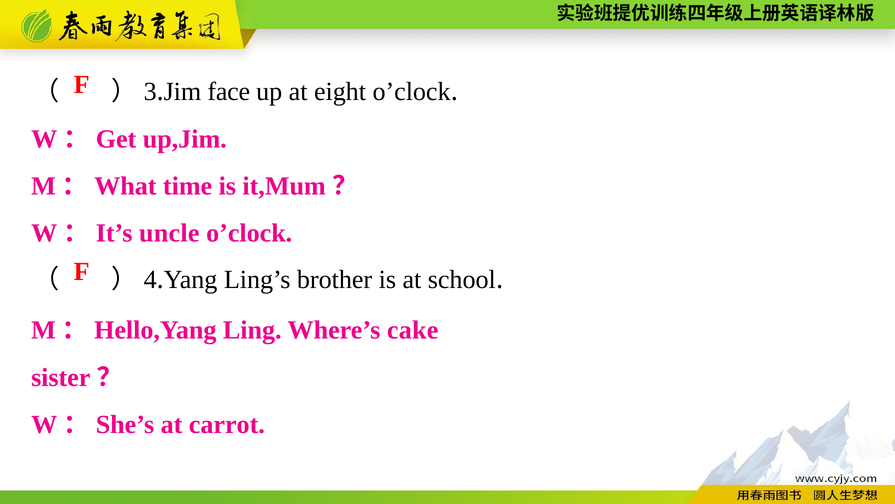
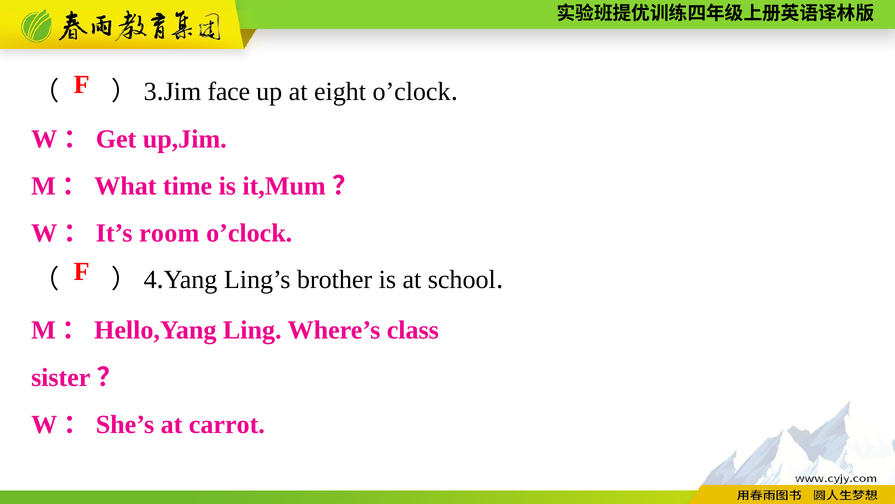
uncle: uncle -> room
cake: cake -> class
